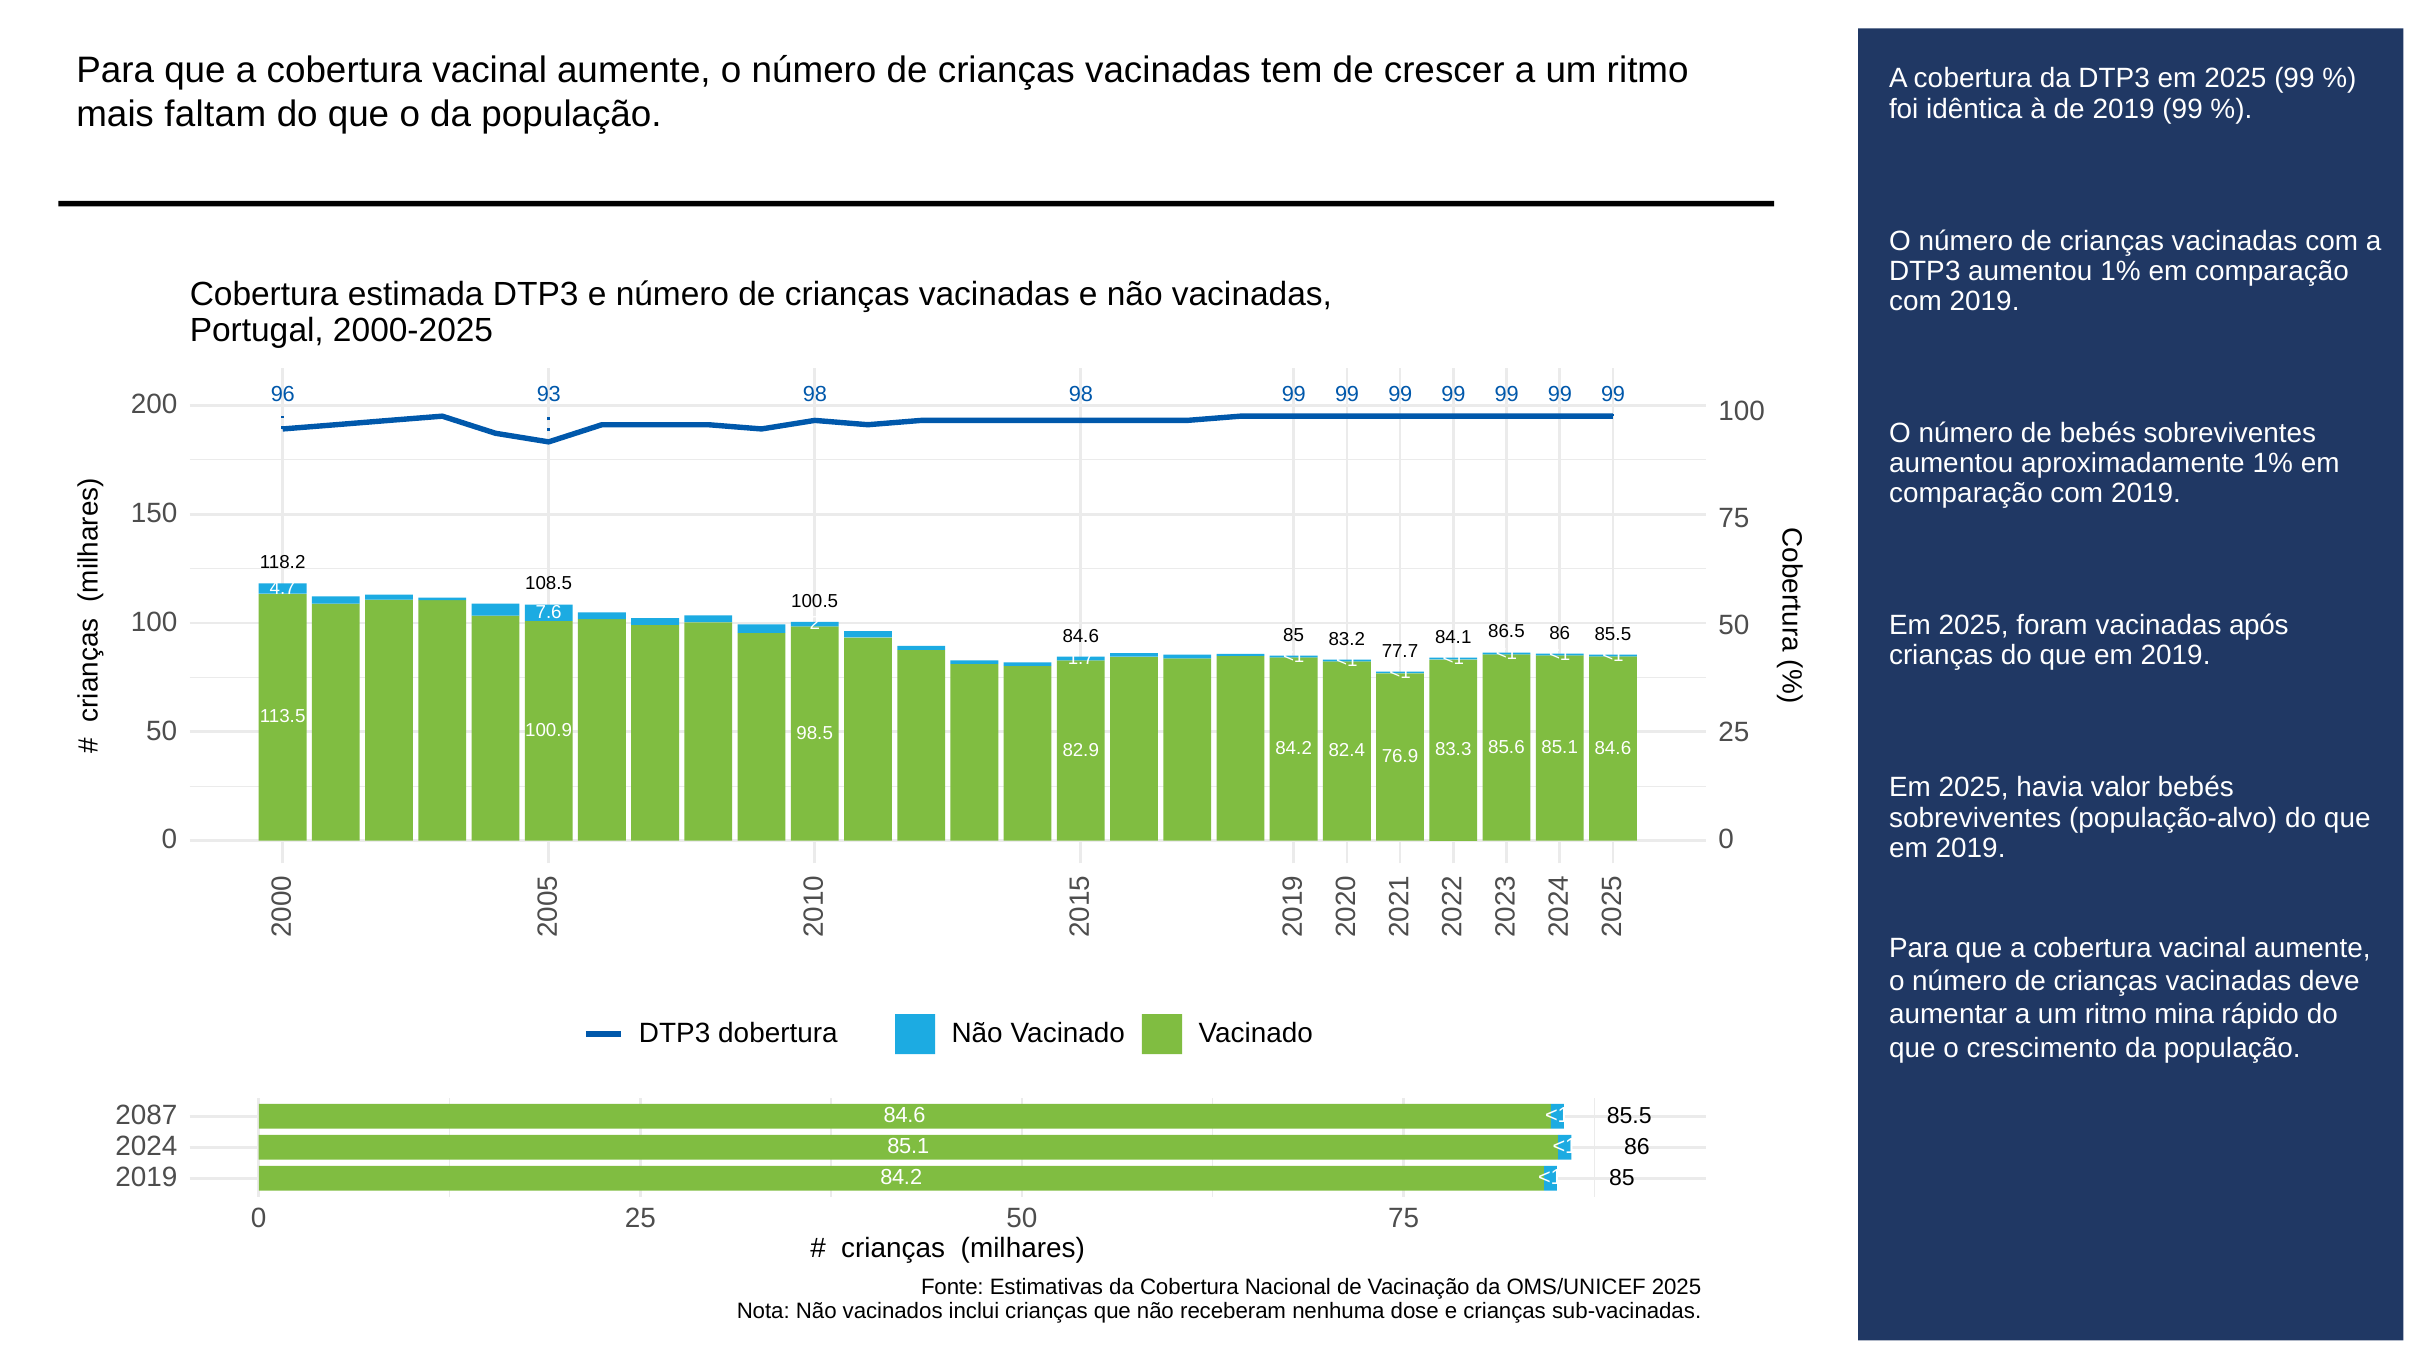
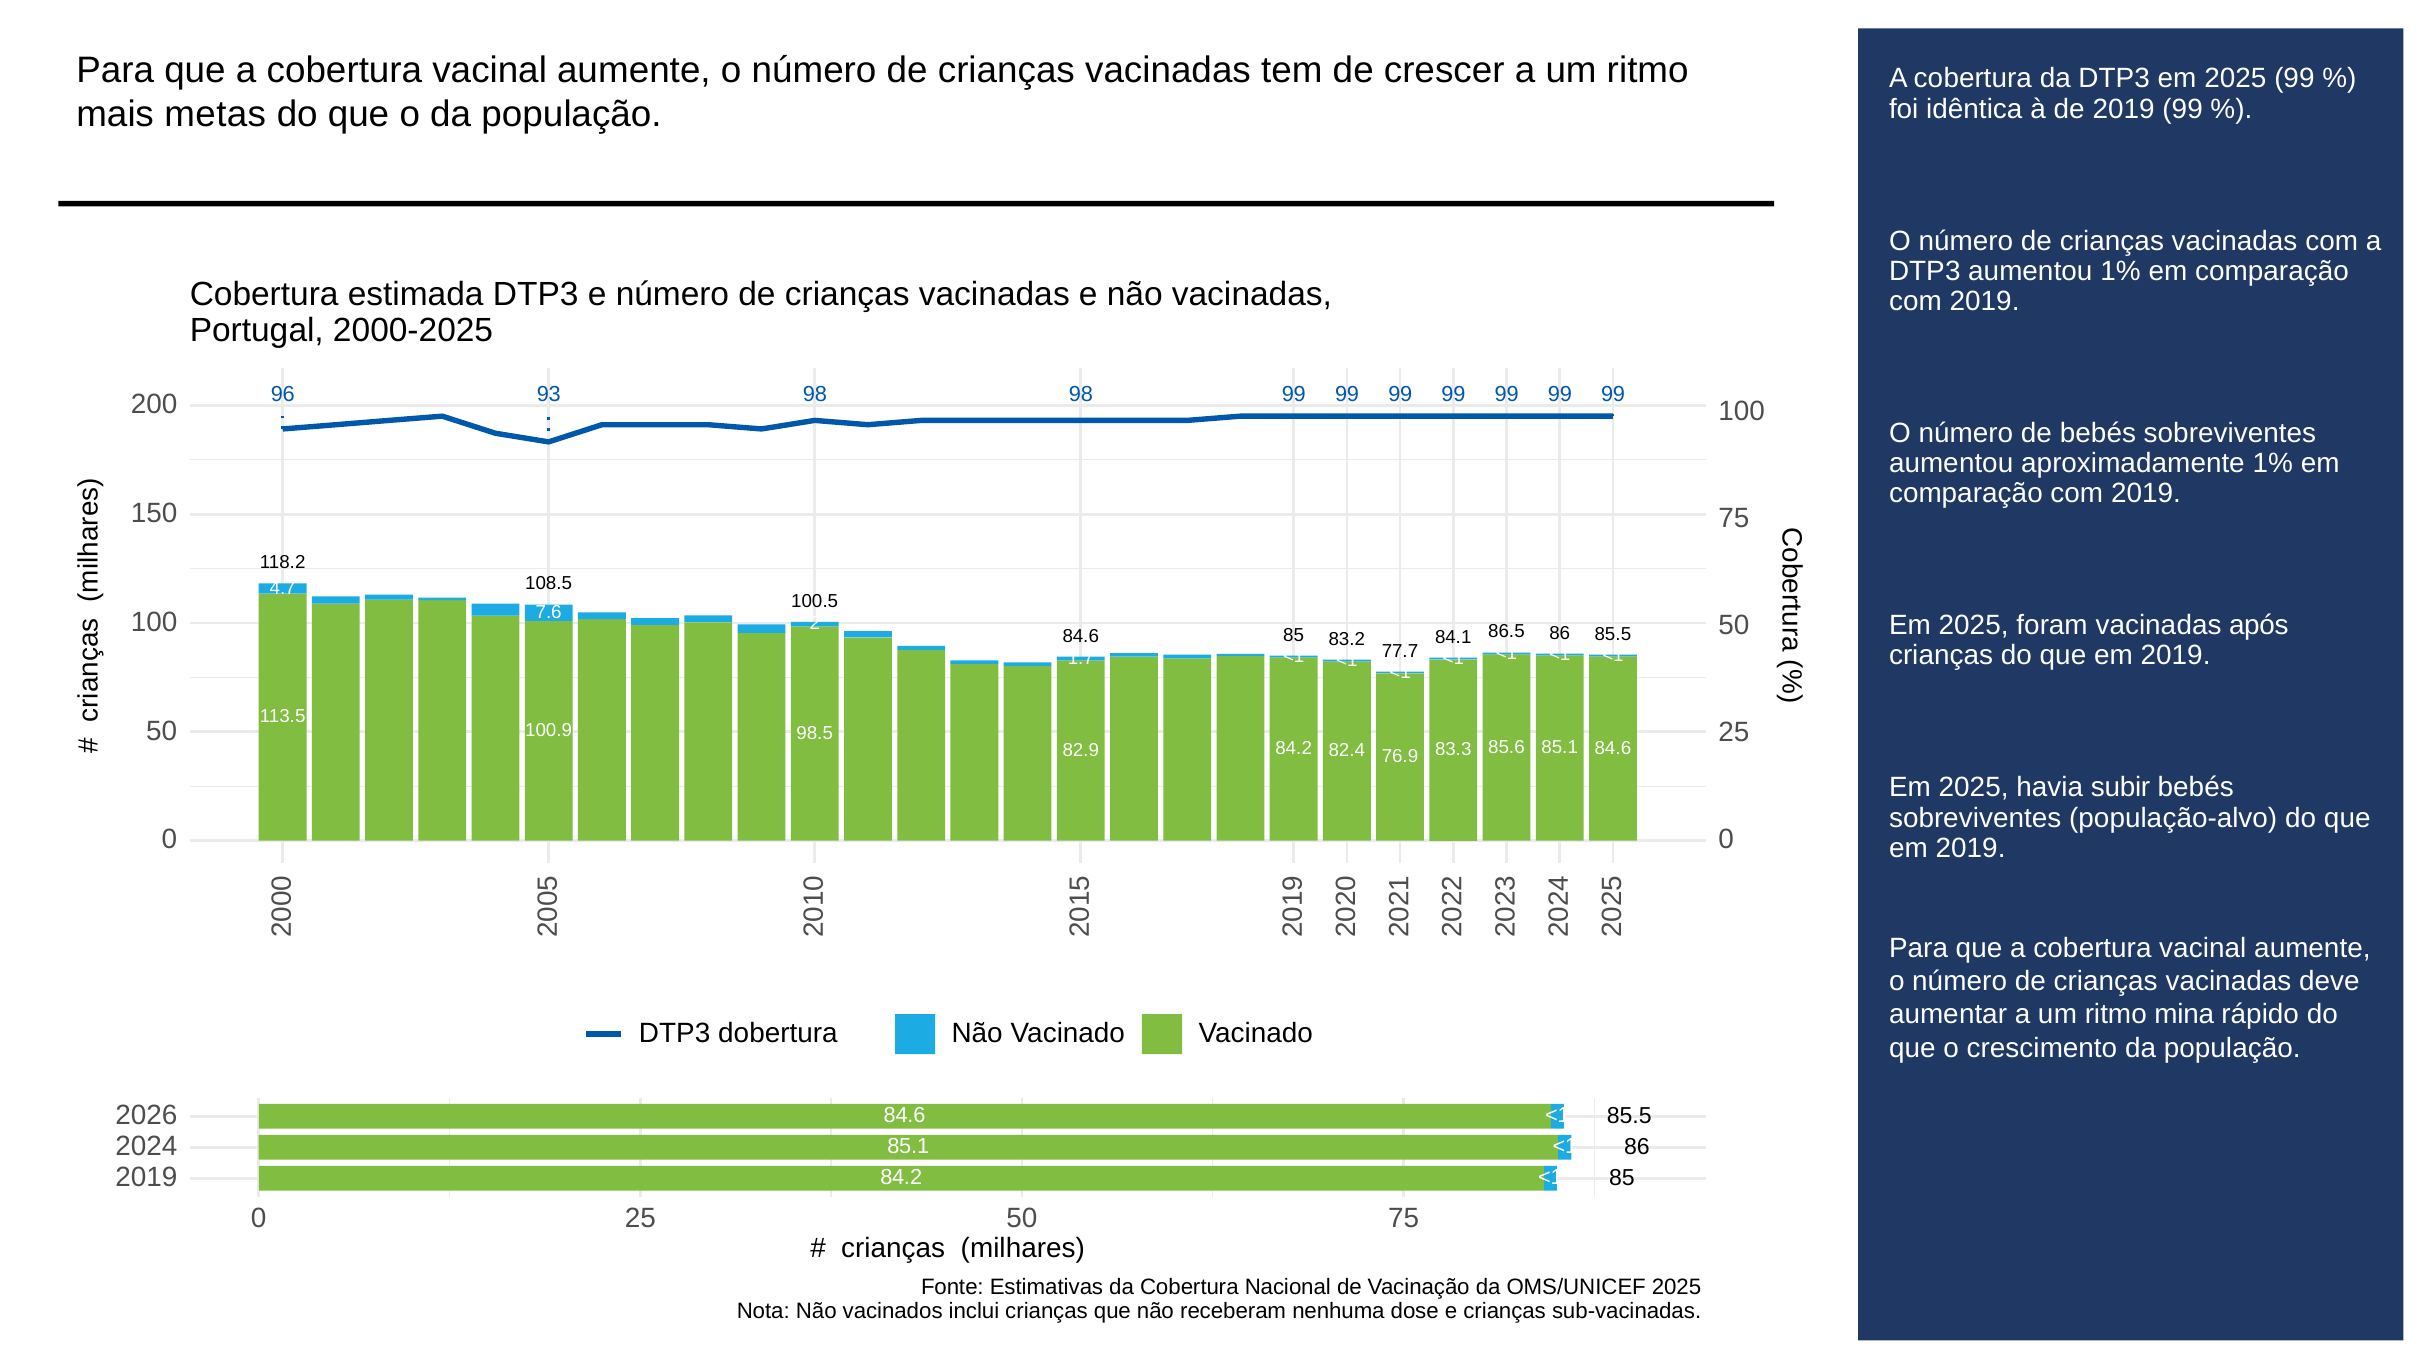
faltam: faltam -> metas
valor: valor -> subir
2087: 2087 -> 2026
